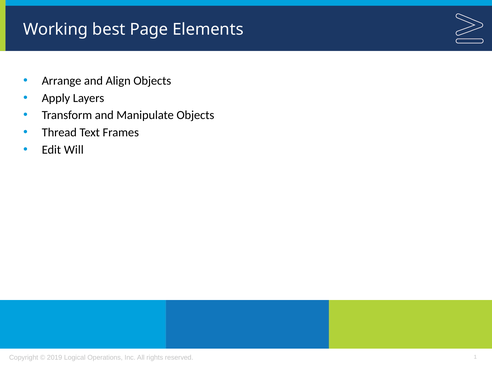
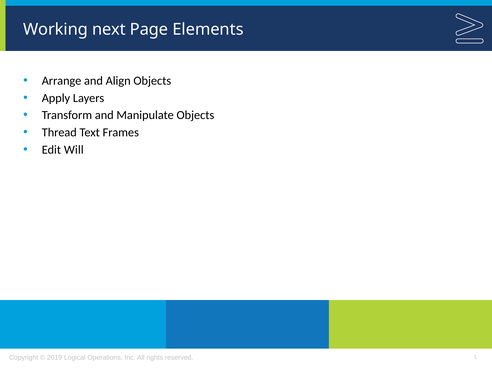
best: best -> next
